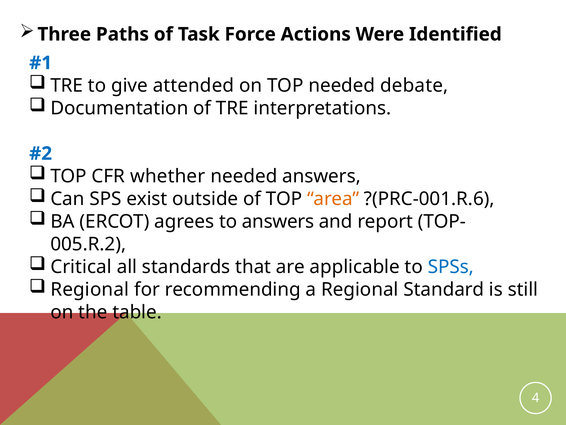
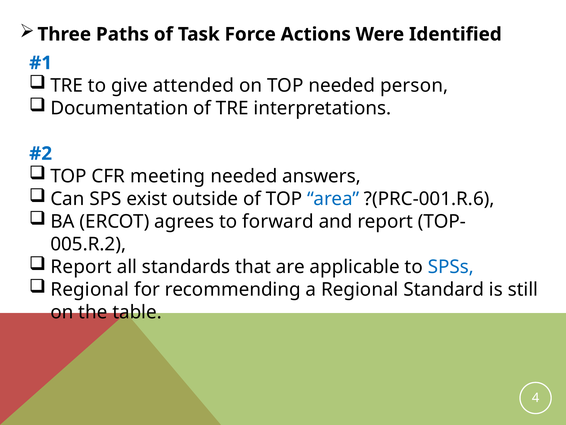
debate: debate -> person
whether: whether -> meeting
area colour: orange -> blue
to answers: answers -> forward
Critical at (81, 267): Critical -> Report
